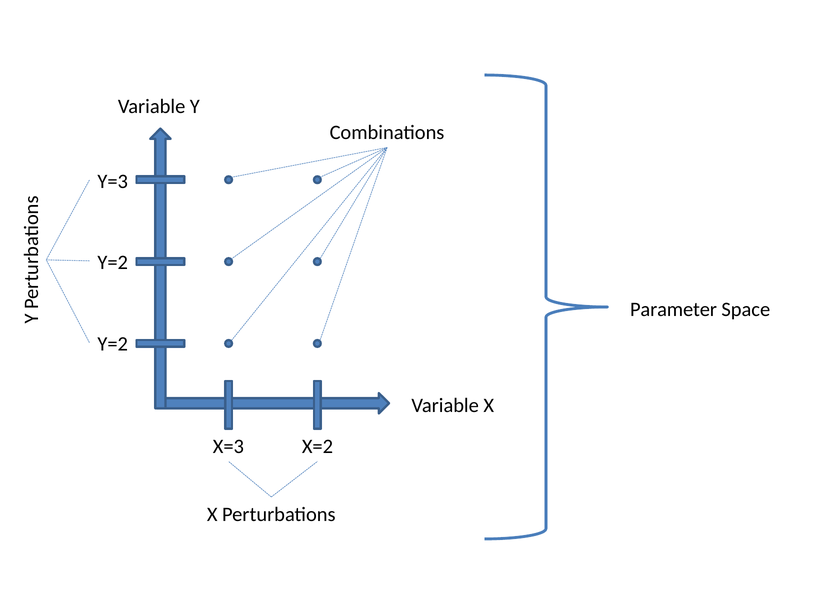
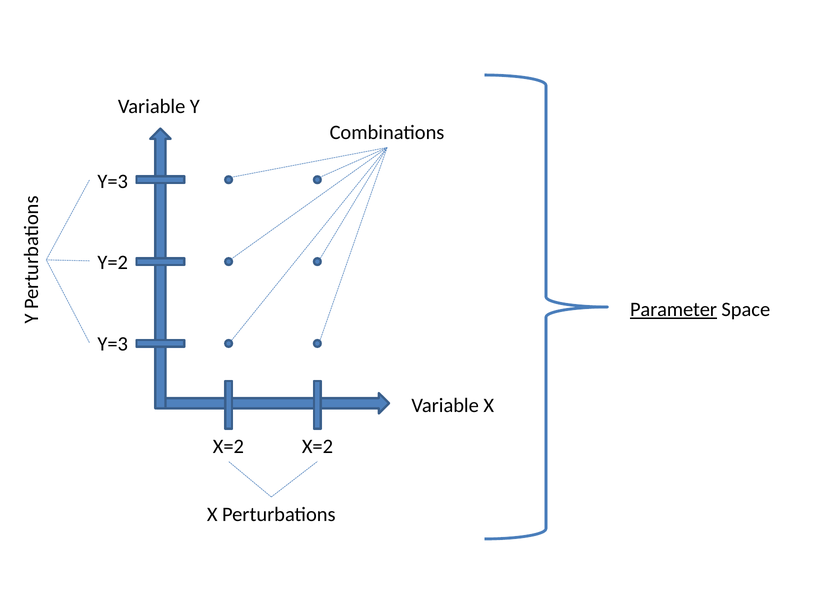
Parameter underline: none -> present
Y=2 at (113, 344): Y=2 -> Y=3
X=3 at (228, 447): X=3 -> X=2
